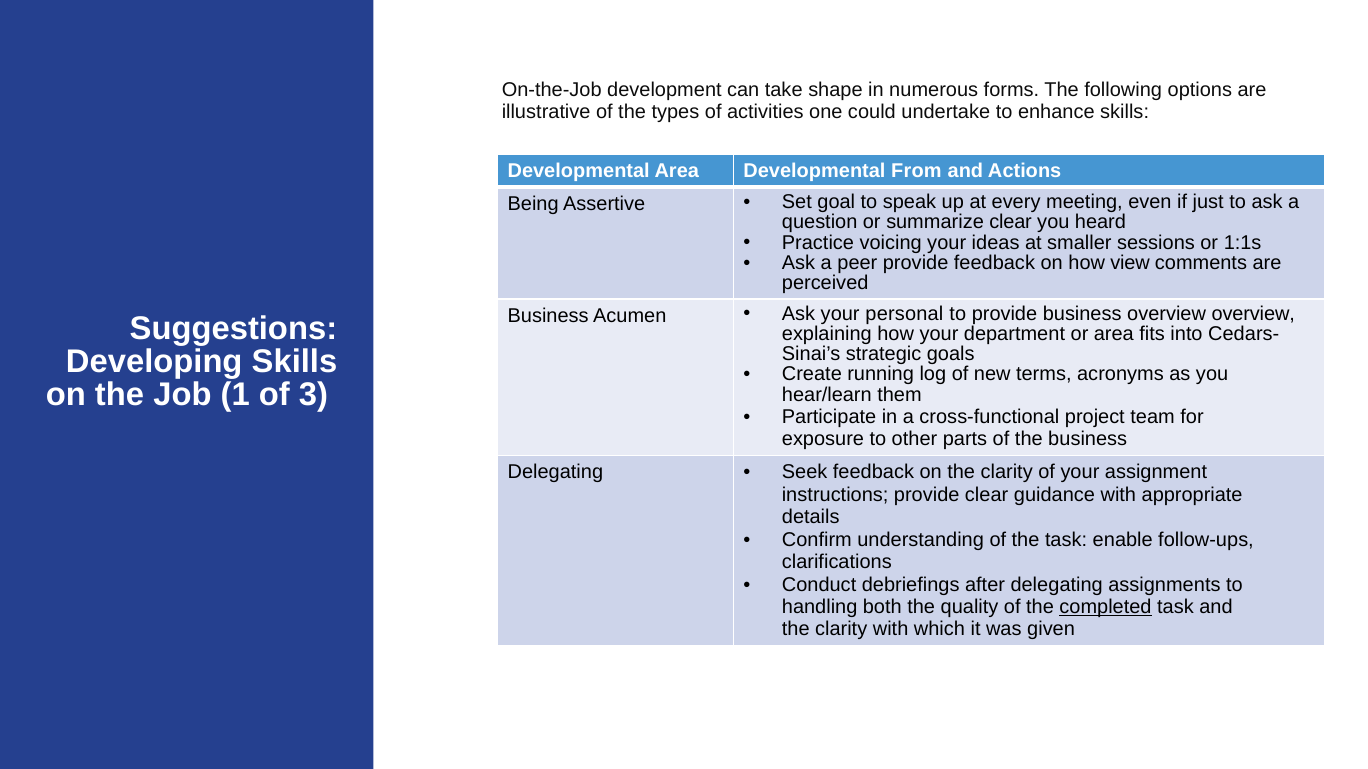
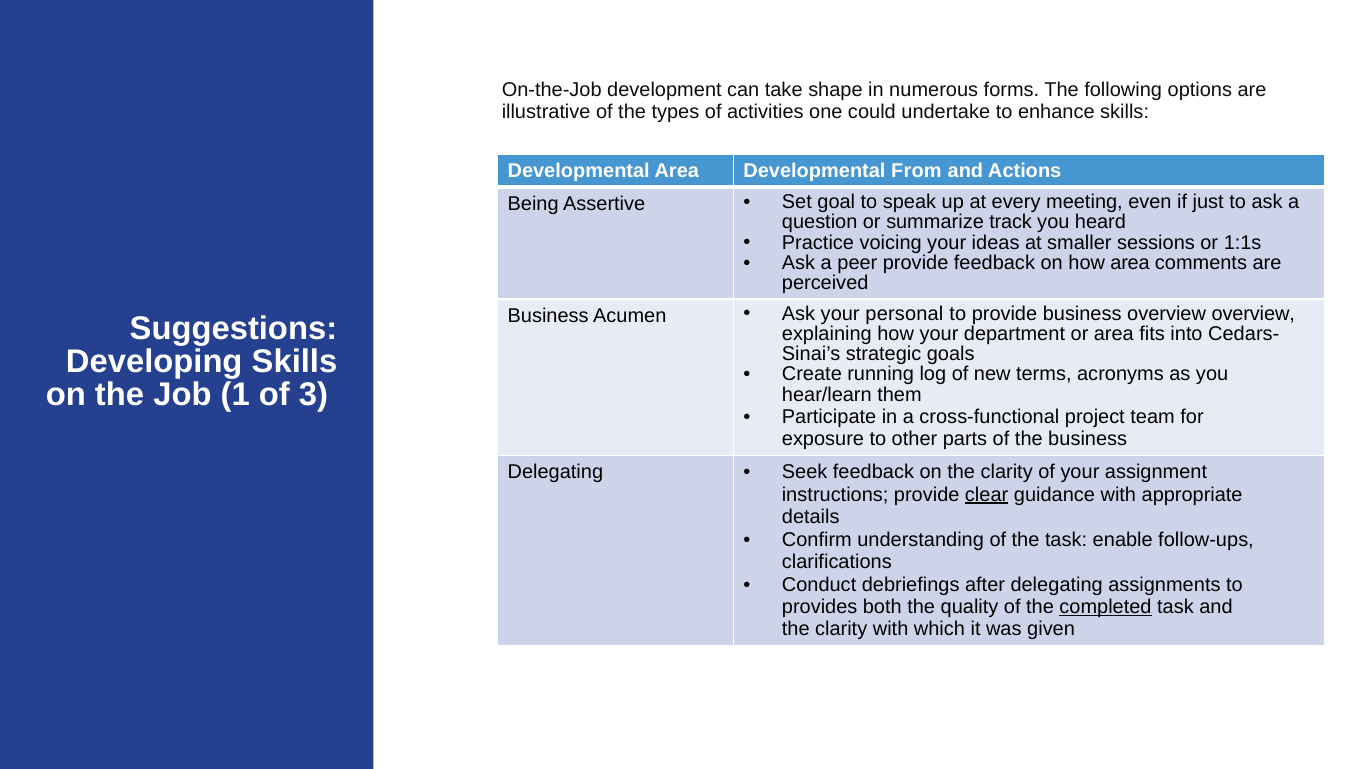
summarize clear: clear -> track
how view: view -> area
clear at (987, 495) underline: none -> present
handling: handling -> provides
